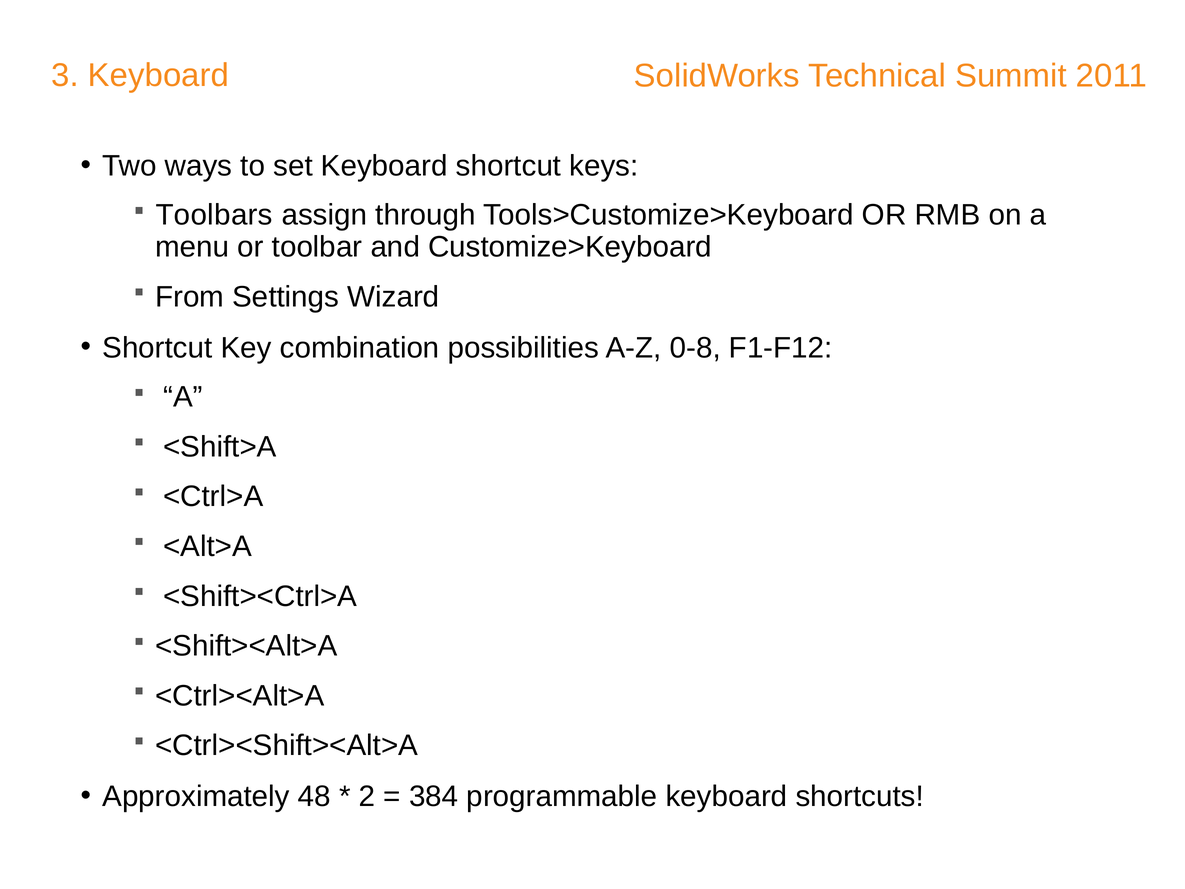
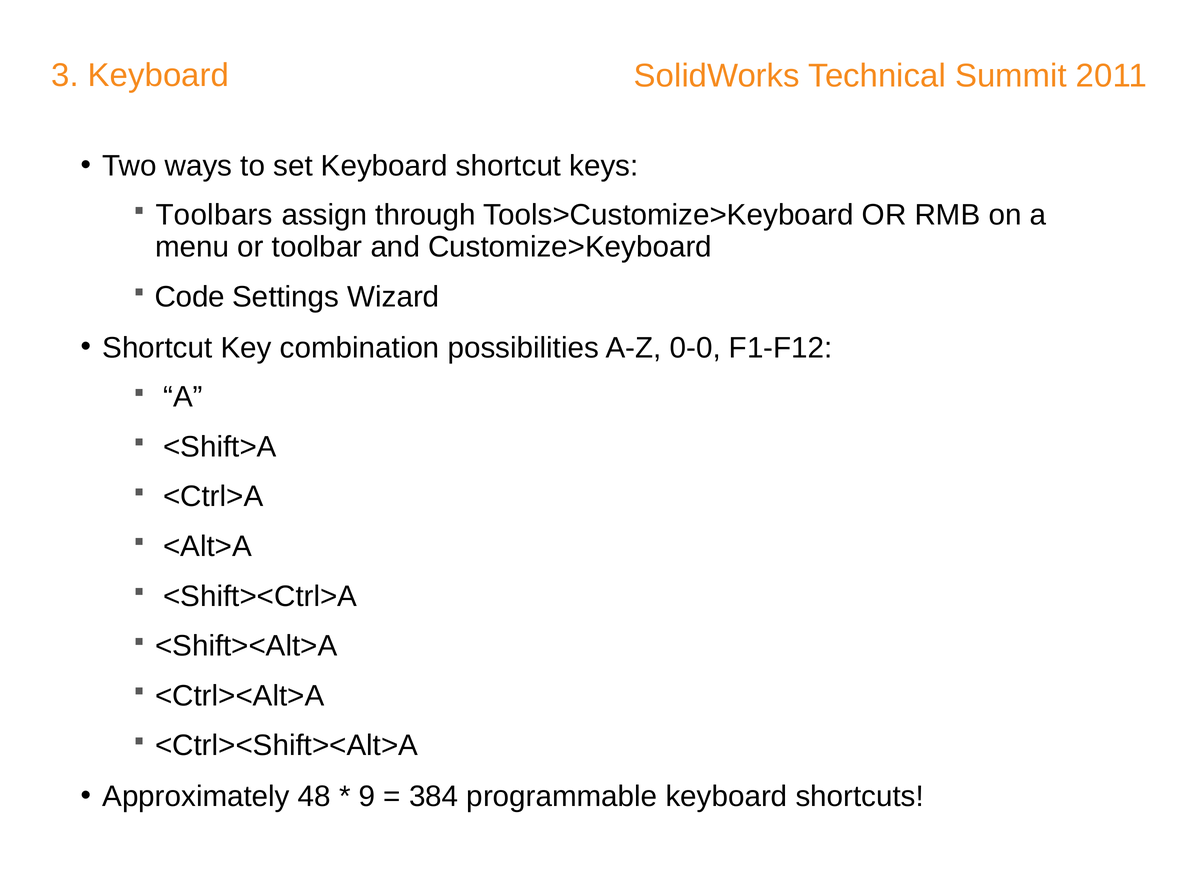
From: From -> Code
0-8: 0-8 -> 0-0
2: 2 -> 9
